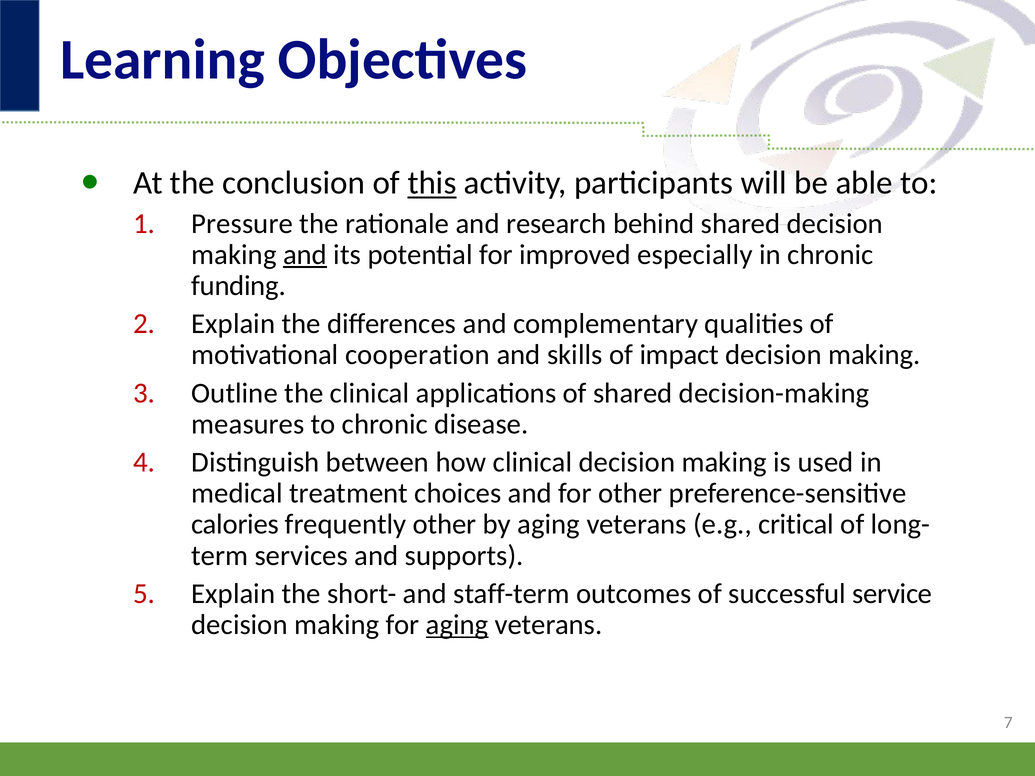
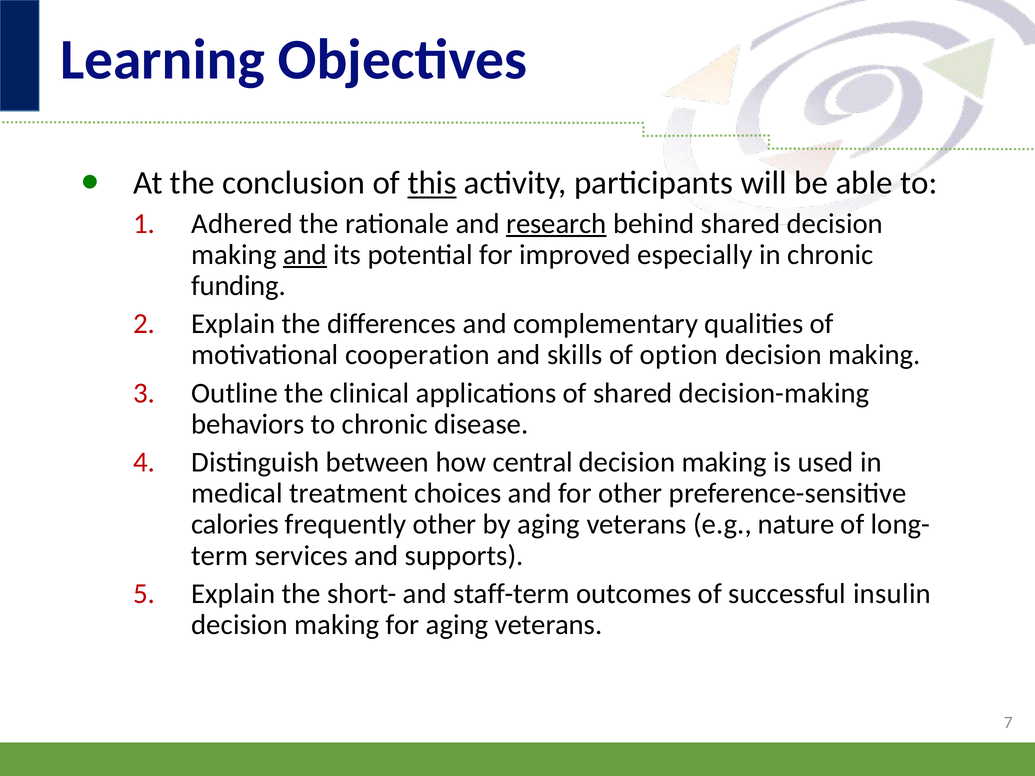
Pressure: Pressure -> Adhered
research underline: none -> present
impact: impact -> option
measures: measures -> behaviors
how clinical: clinical -> central
critical: critical -> nature
service: service -> insulin
aging at (457, 625) underline: present -> none
